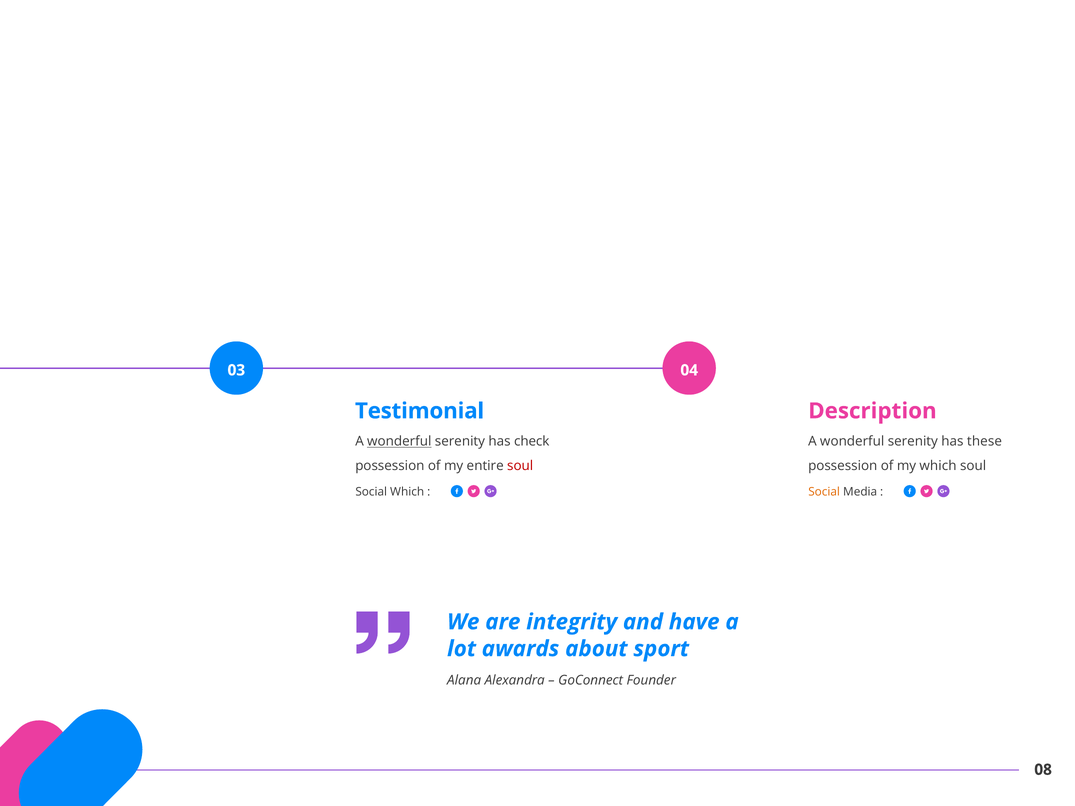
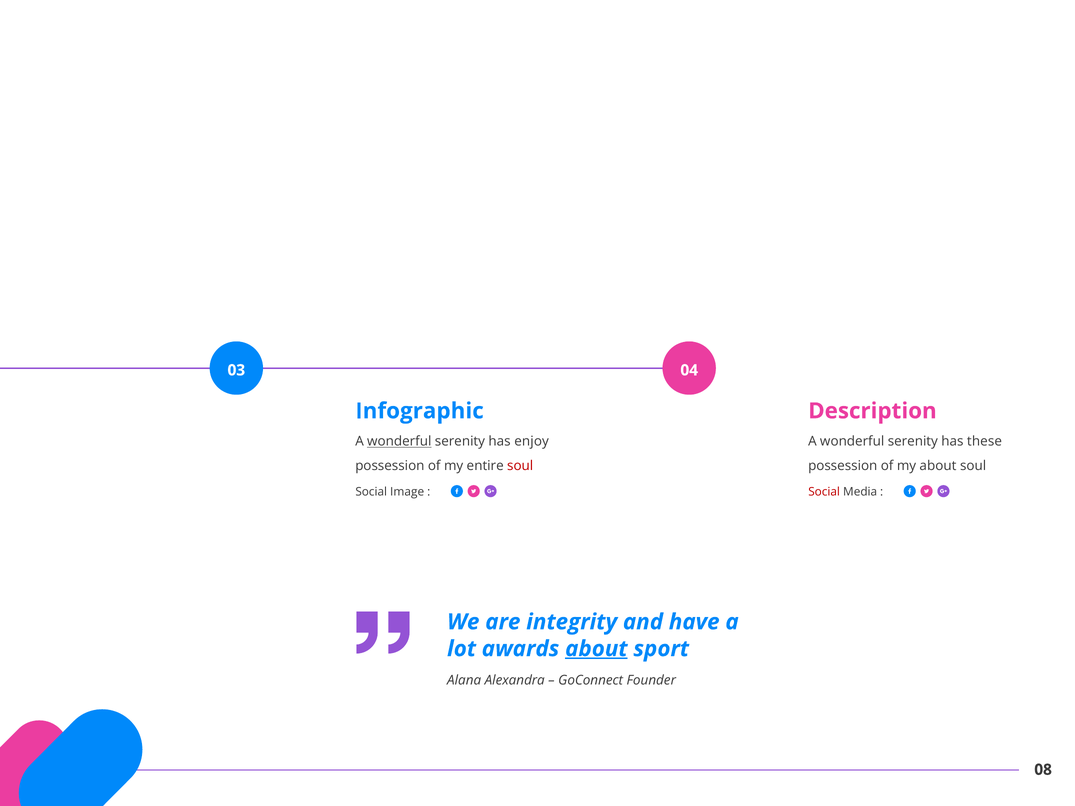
Testimonial: Testimonial -> Infographic
check: check -> enjoy
my which: which -> about
Social Which: Which -> Image
Social at (824, 492) colour: orange -> red
about at (596, 649) underline: none -> present
